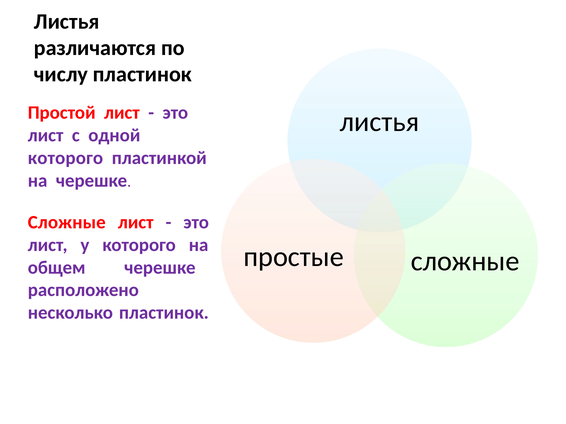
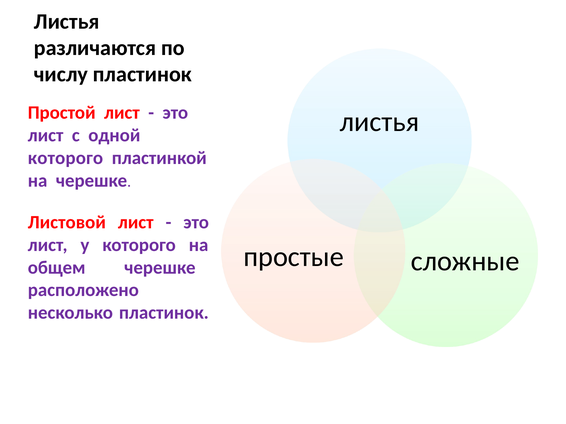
Сложные at (67, 223): Сложные -> Листовой
